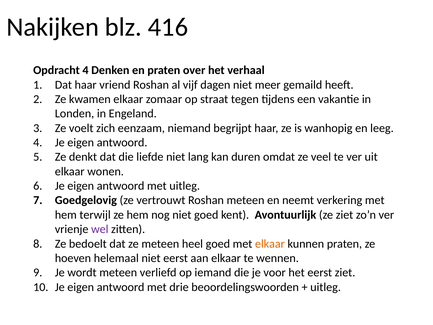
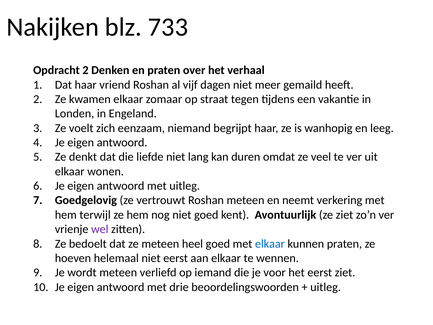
416: 416 -> 733
Opdracht 4: 4 -> 2
elkaar at (270, 244) colour: orange -> blue
